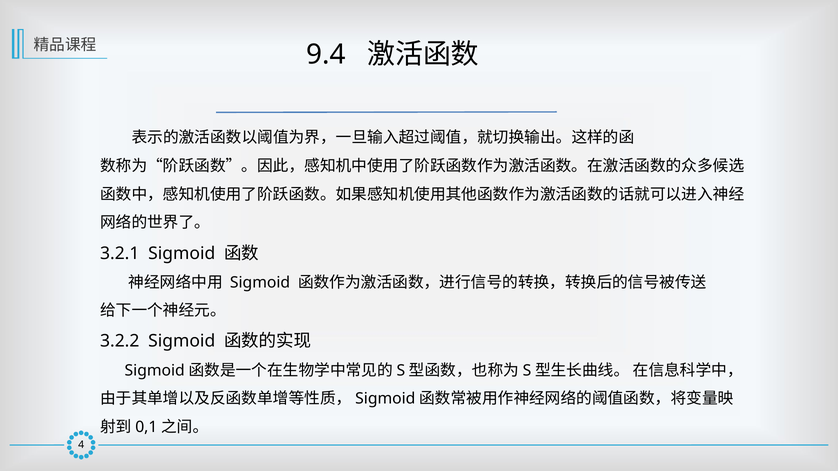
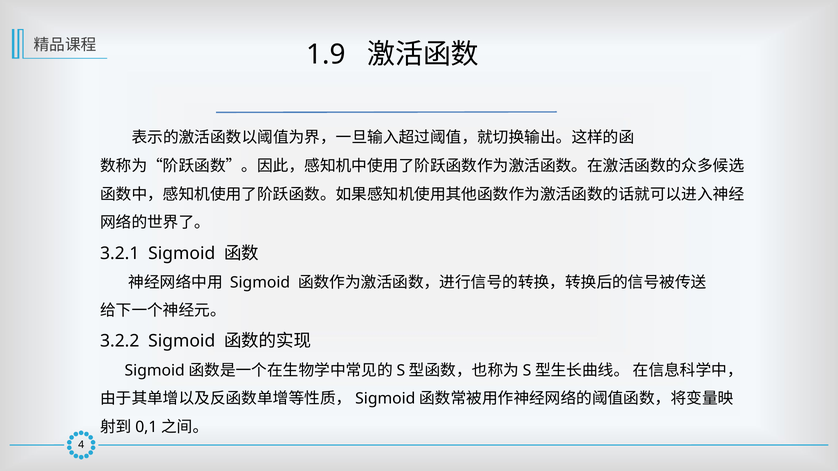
9.4: 9.4 -> 1.9
